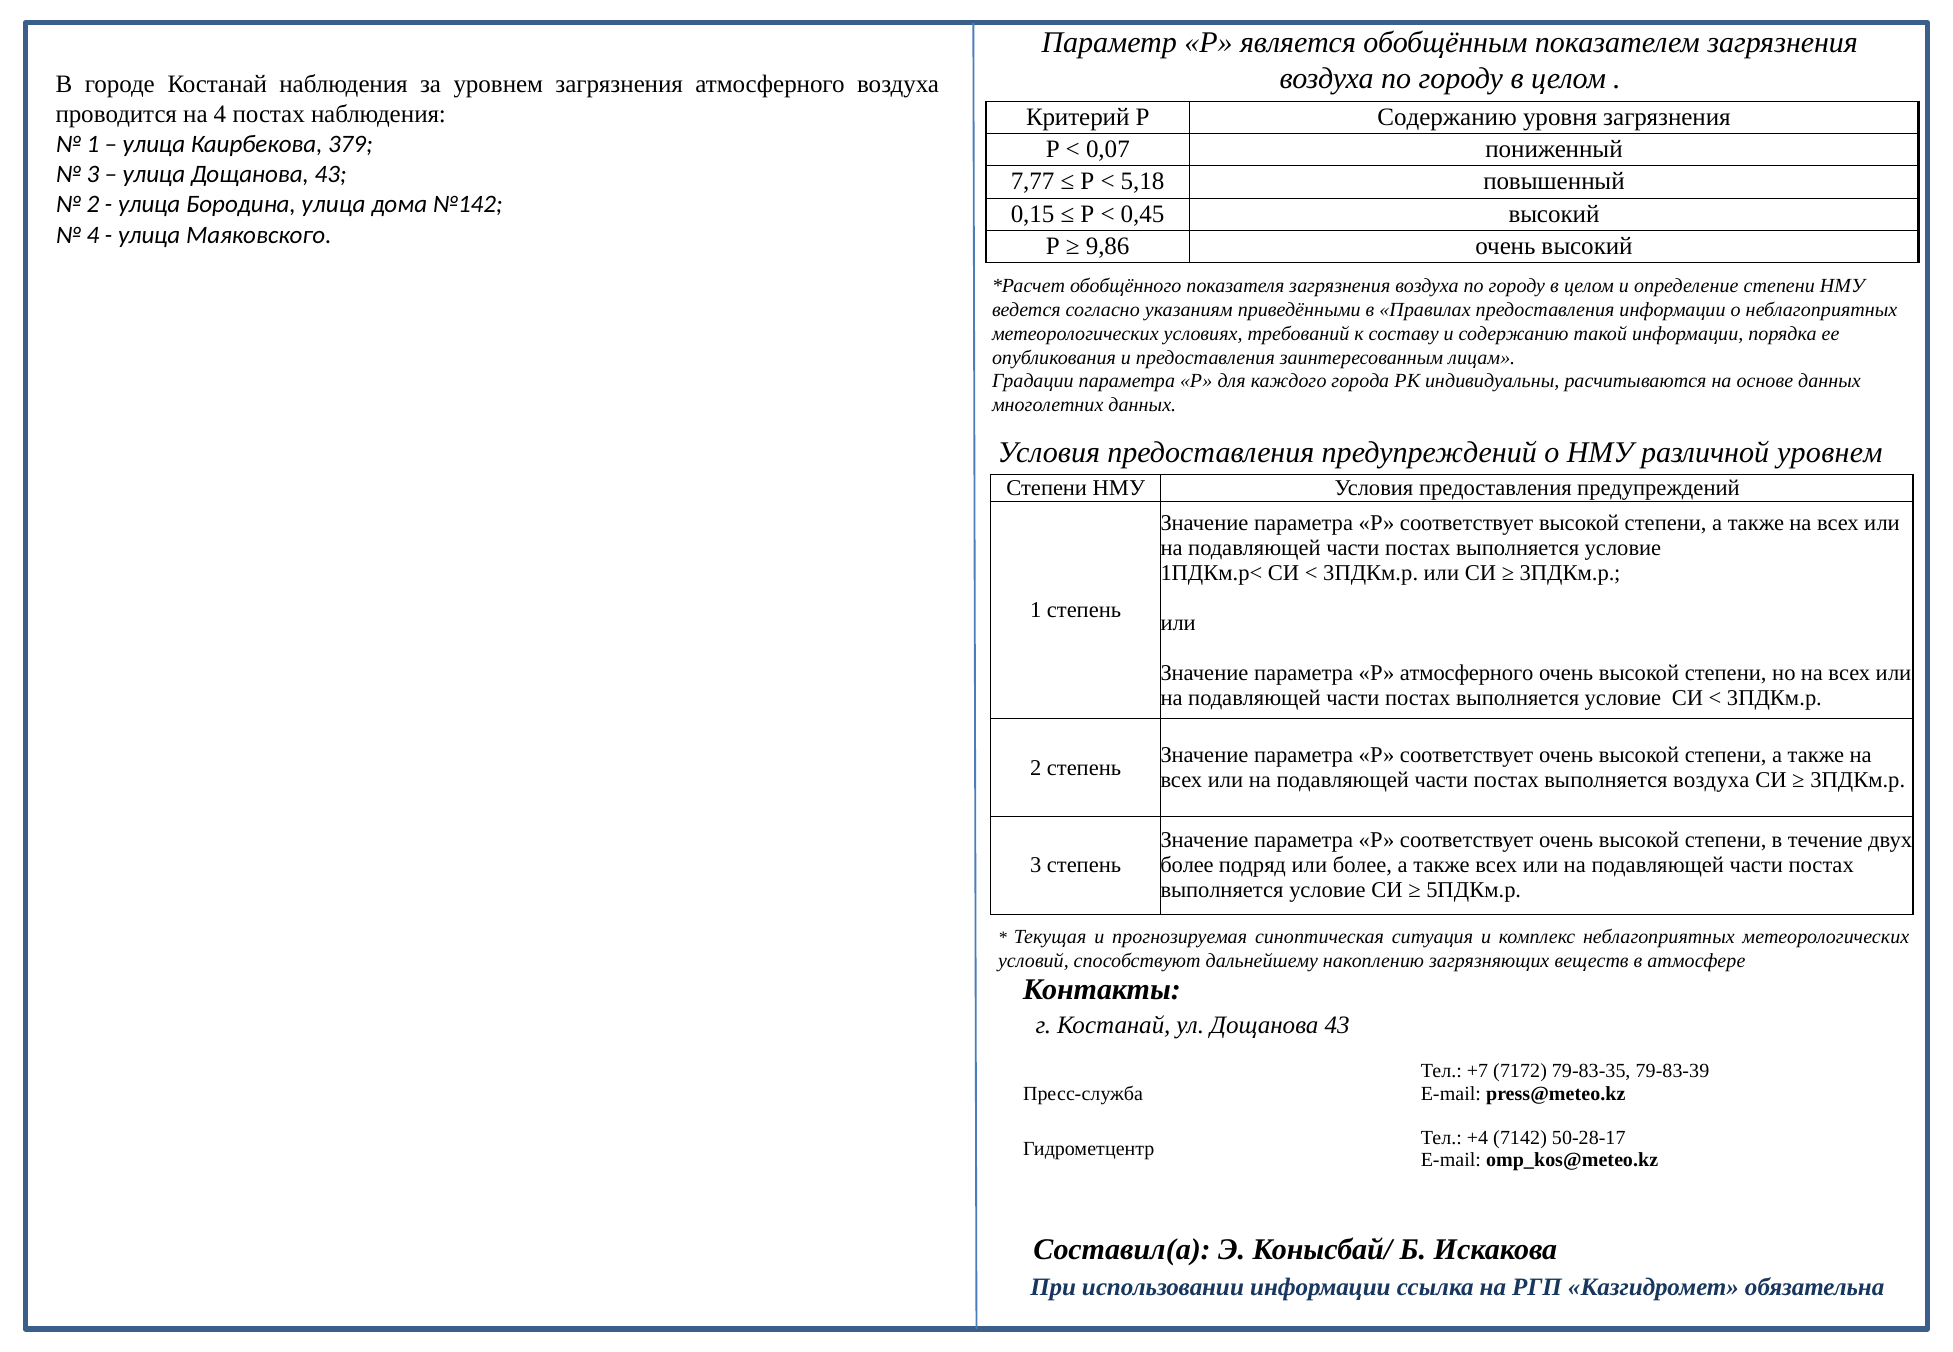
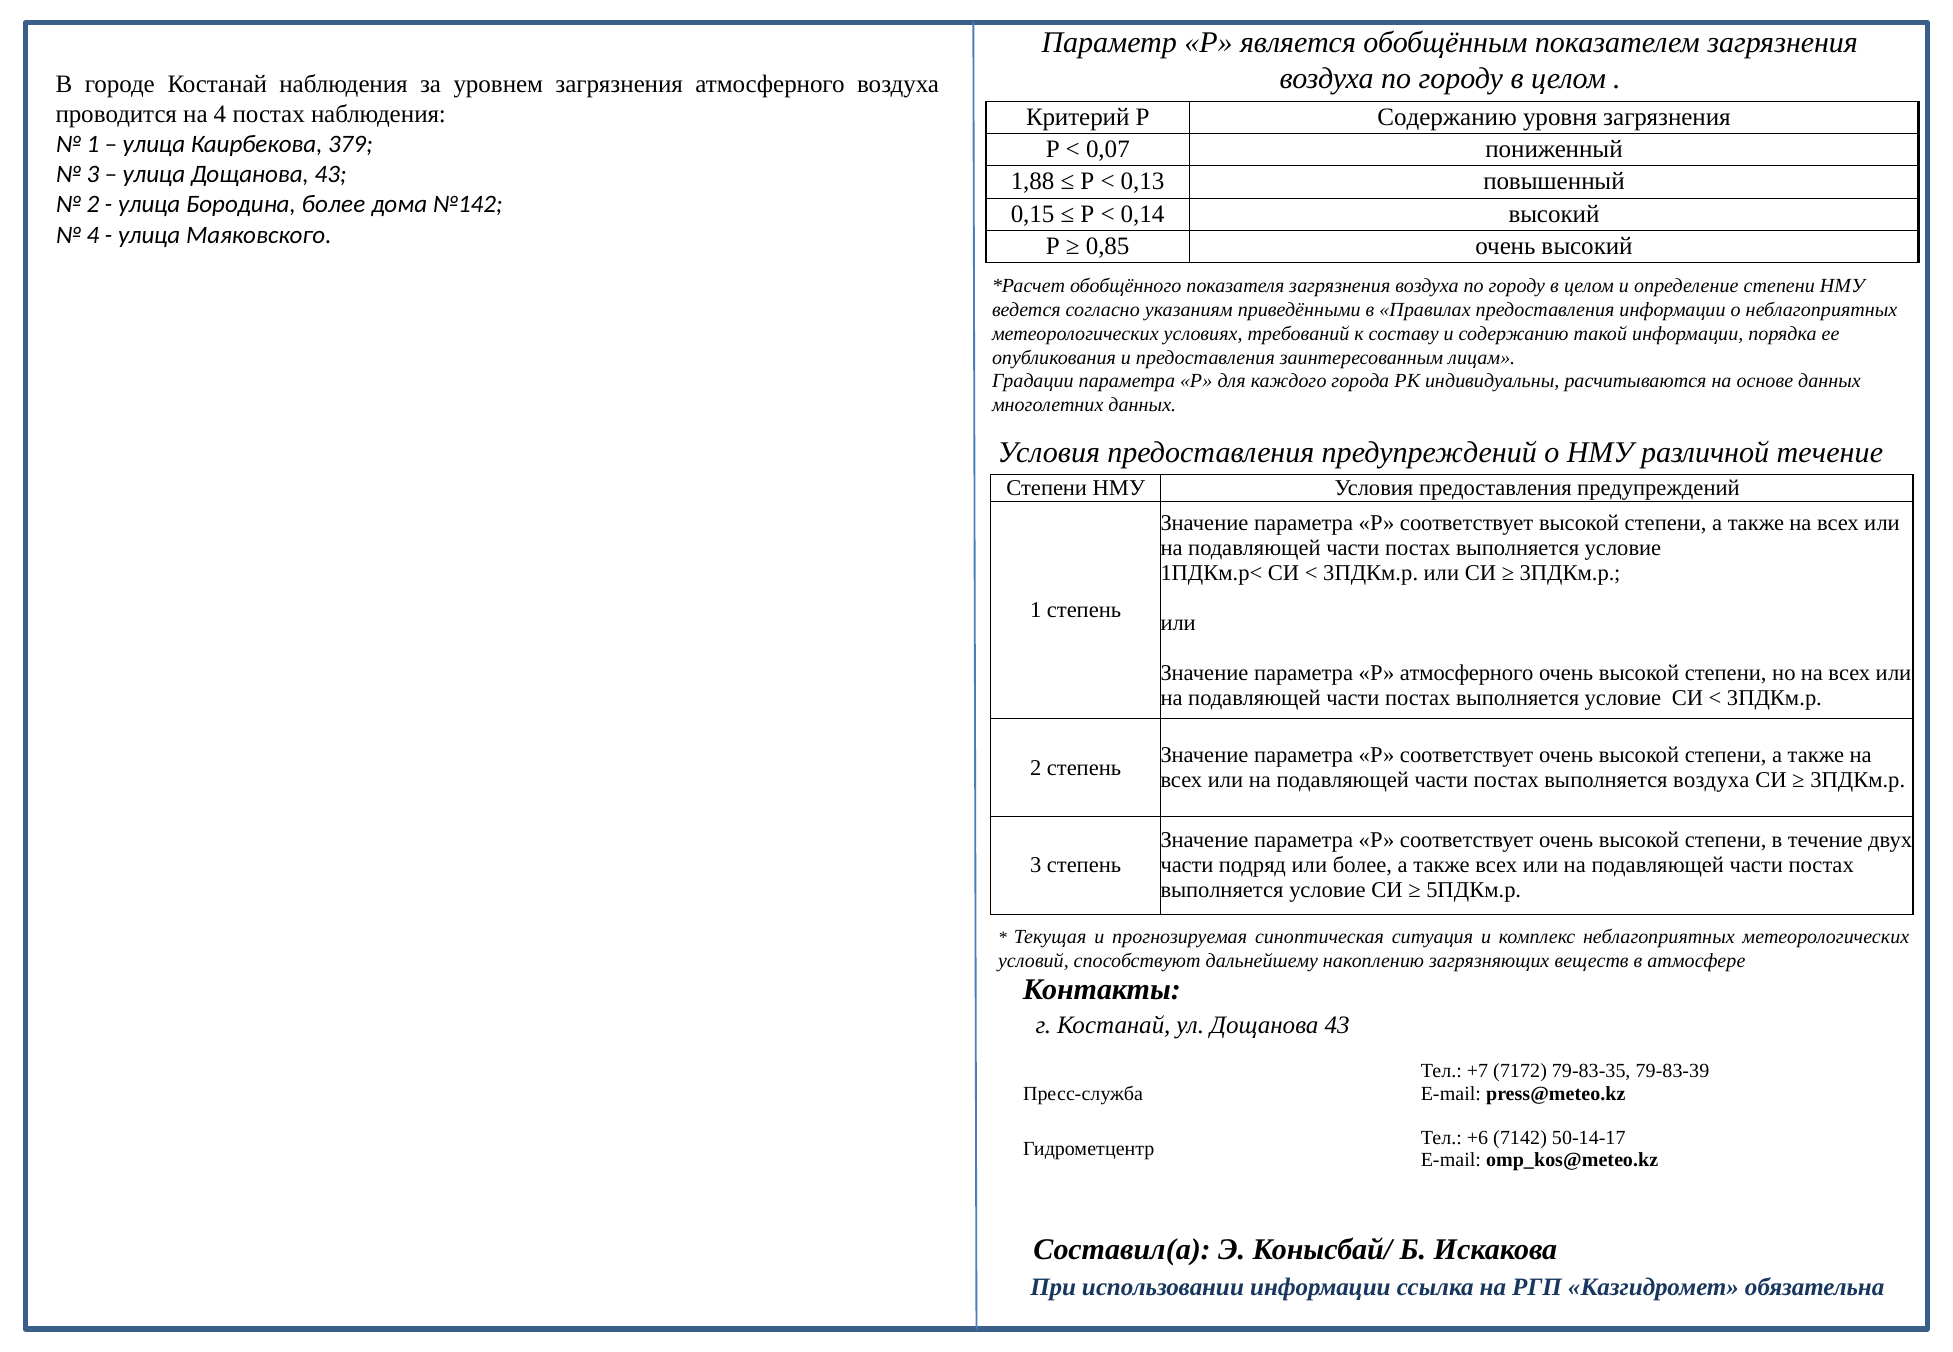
7,77: 7,77 -> 1,88
5,18: 5,18 -> 0,13
Бородина улица: улица -> более
0,45: 0,45 -> 0,14
9,86: 9,86 -> 0,85
различной уровнем: уровнем -> течение
более at (1187, 866): более -> части
+4: +4 -> +6
50-28-17: 50-28-17 -> 50-14-17
